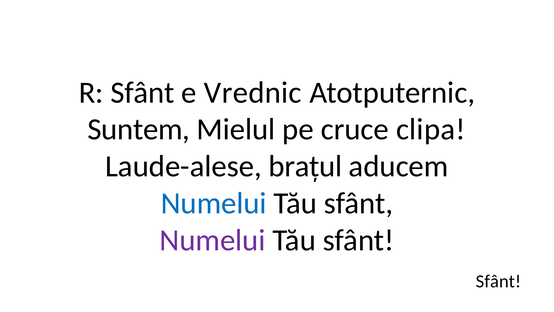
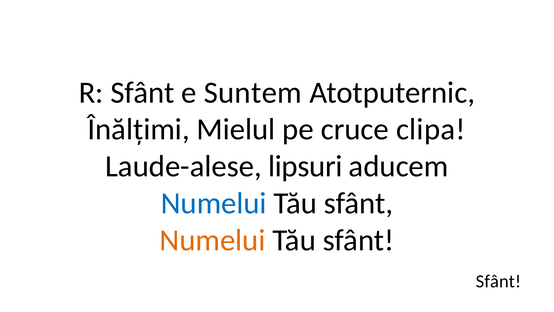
Vrednic: Vrednic -> Suntem
Suntem: Suntem -> Înălțimi
brațul: brațul -> lipsuri
Numelui at (213, 240) colour: purple -> orange
